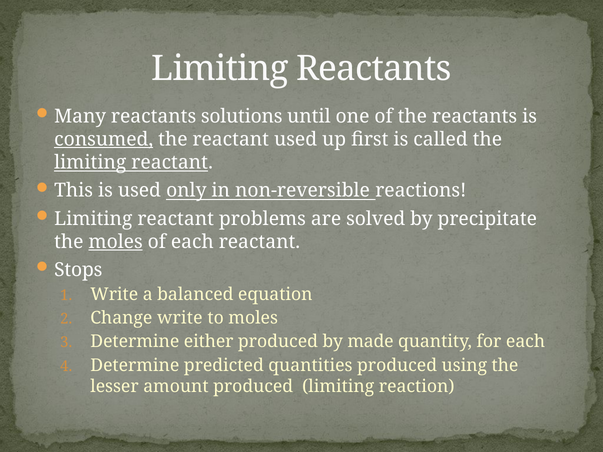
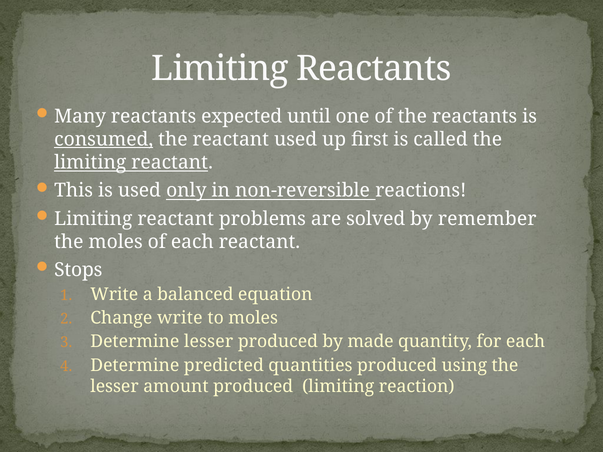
solutions: solutions -> expected
precipitate: precipitate -> remember
moles at (116, 242) underline: present -> none
Determine either: either -> lesser
